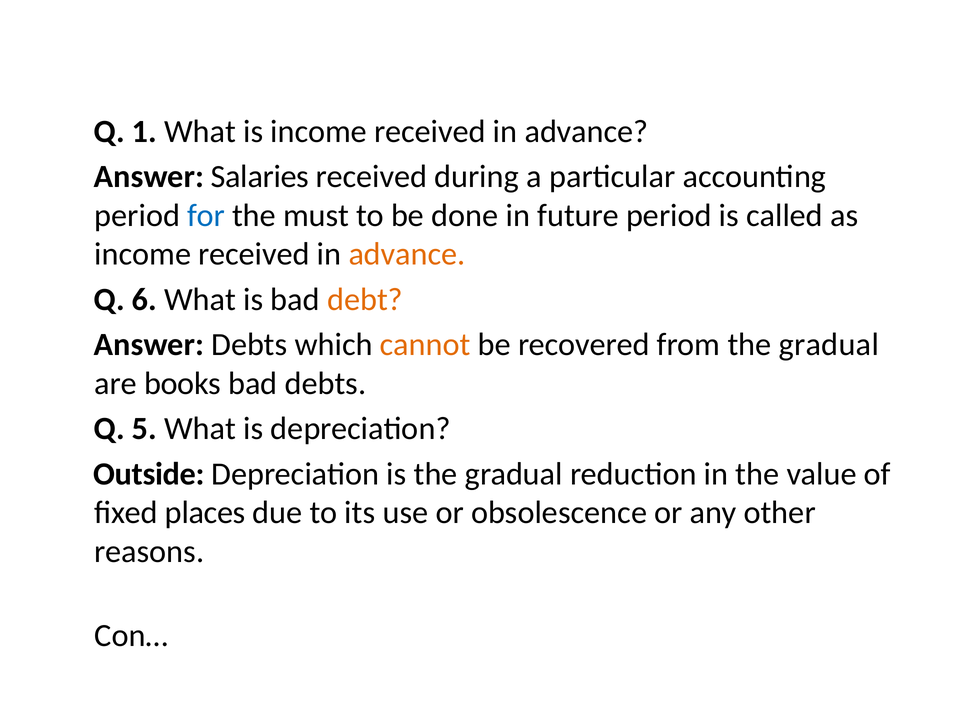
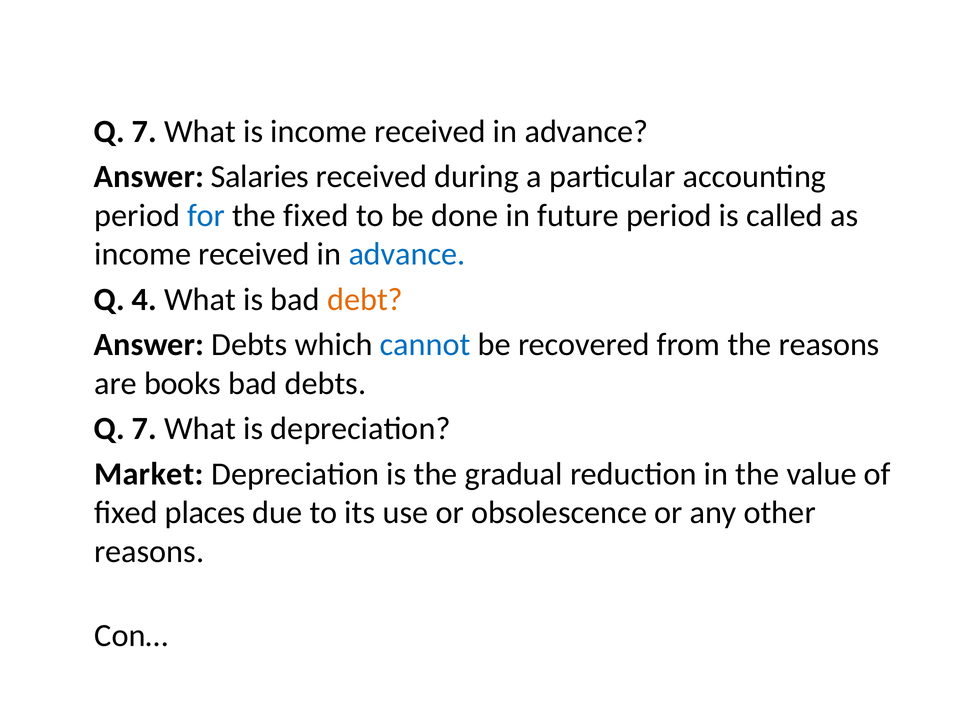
1 at (144, 131): 1 -> 7
the must: must -> fixed
advance at (407, 254) colour: orange -> blue
6: 6 -> 4
cannot colour: orange -> blue
from the gradual: gradual -> reasons
5 at (144, 429): 5 -> 7
Outside: Outside -> Market
